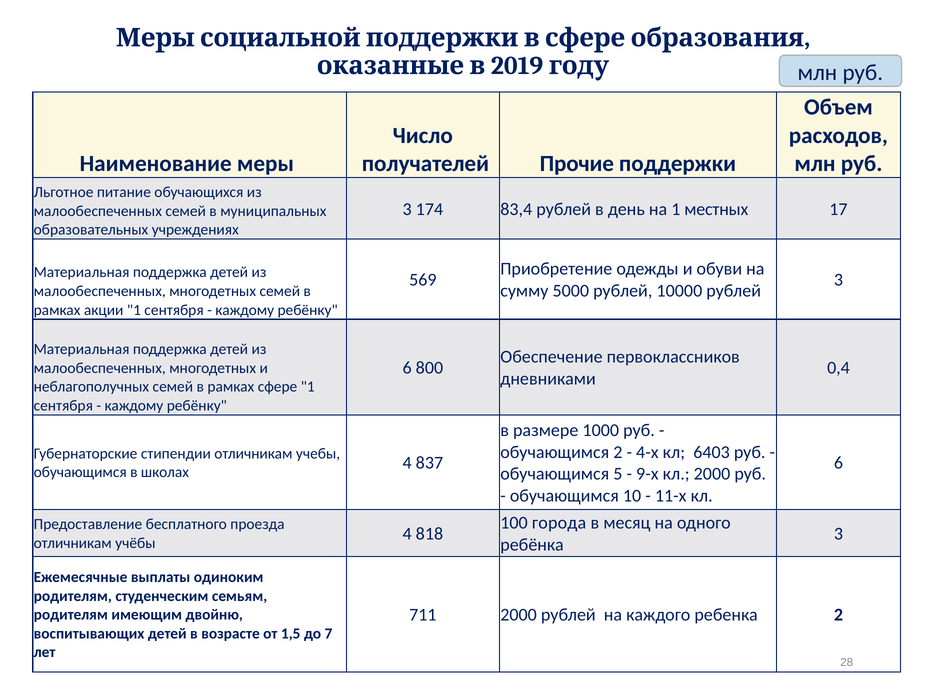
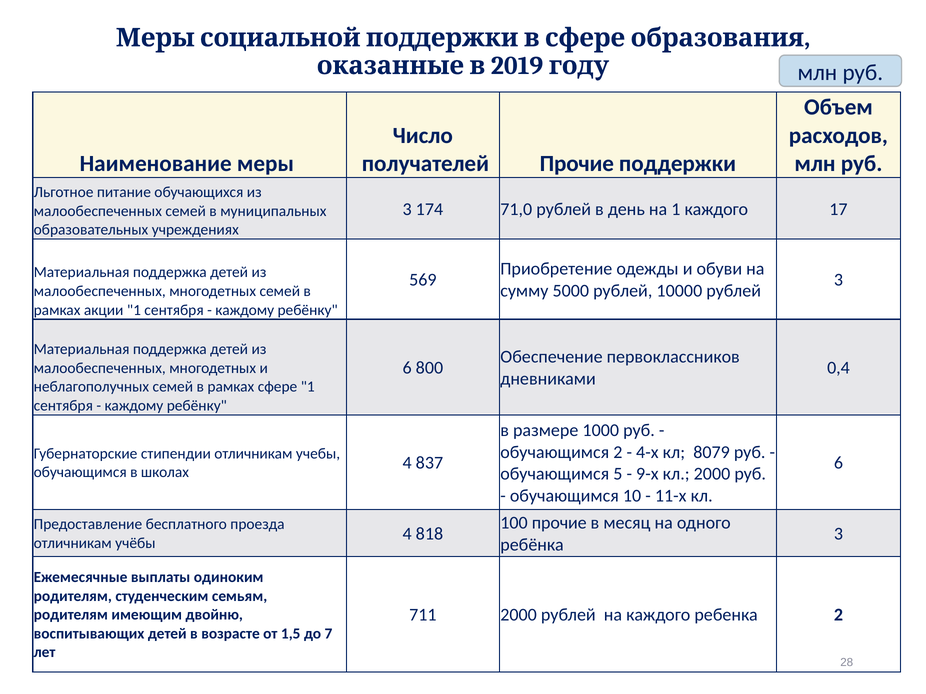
83,4: 83,4 -> 71,0
1 местных: местных -> каждого
6403: 6403 -> 8079
100 города: города -> прочие
